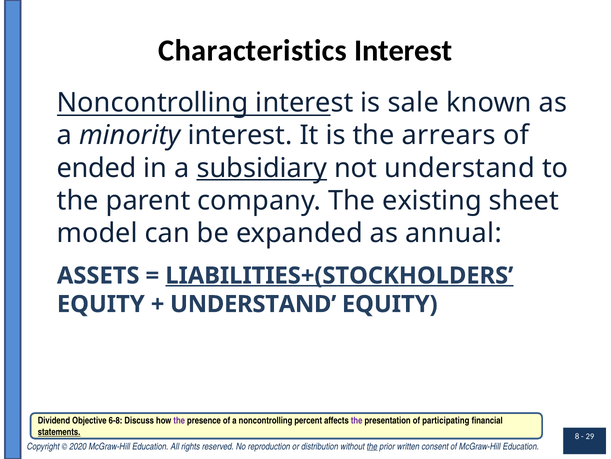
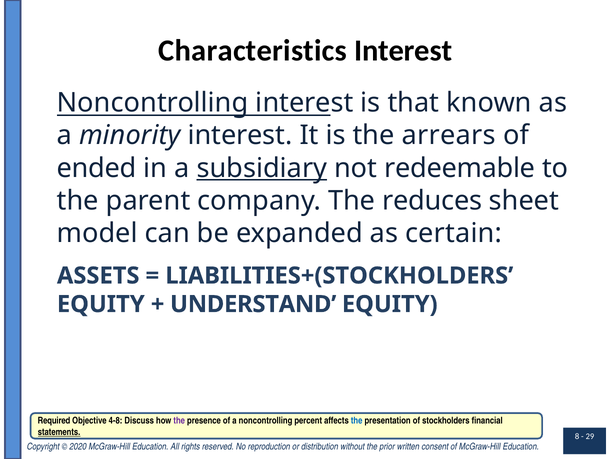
sale: sale -> that
not understand: understand -> redeemable
existing: existing -> reduces
annual: annual -> certain
LIABILITIES+(STOCKHOLDERS underline: present -> none
Dividend: Dividend -> Required
6-8: 6-8 -> 4-8
the at (357, 420) colour: purple -> blue
participating: participating -> stockholders
the at (372, 446) underline: present -> none
